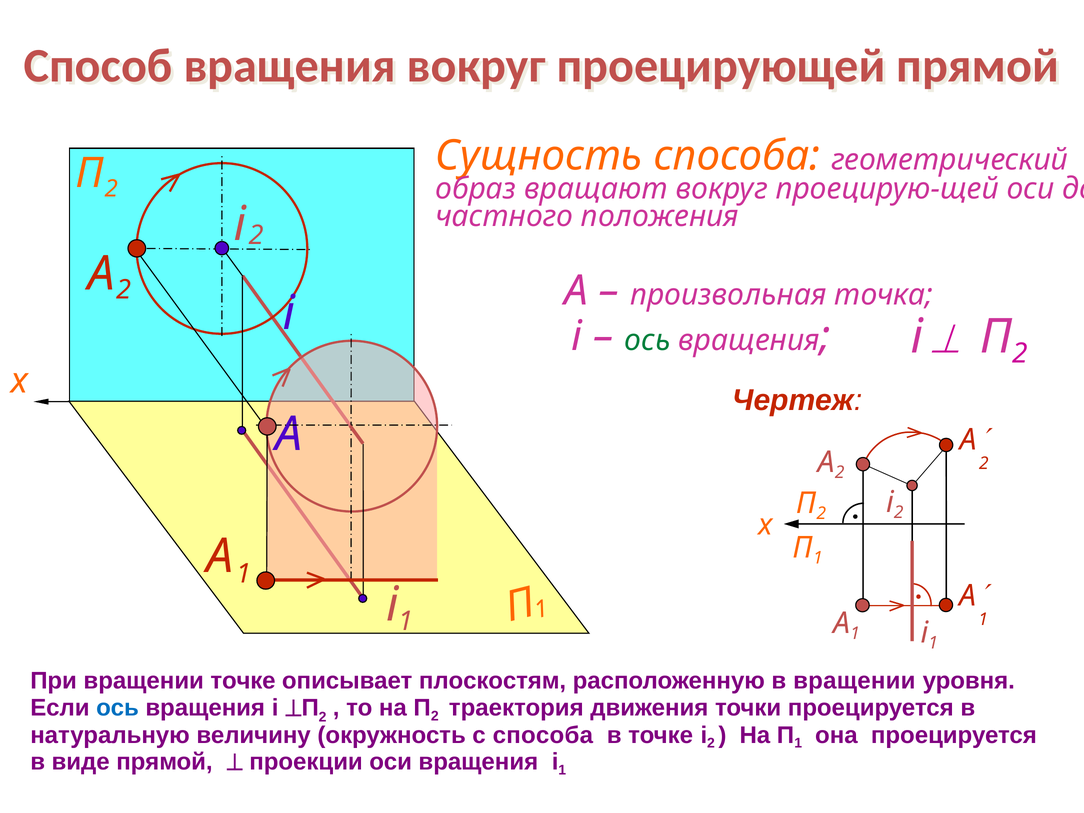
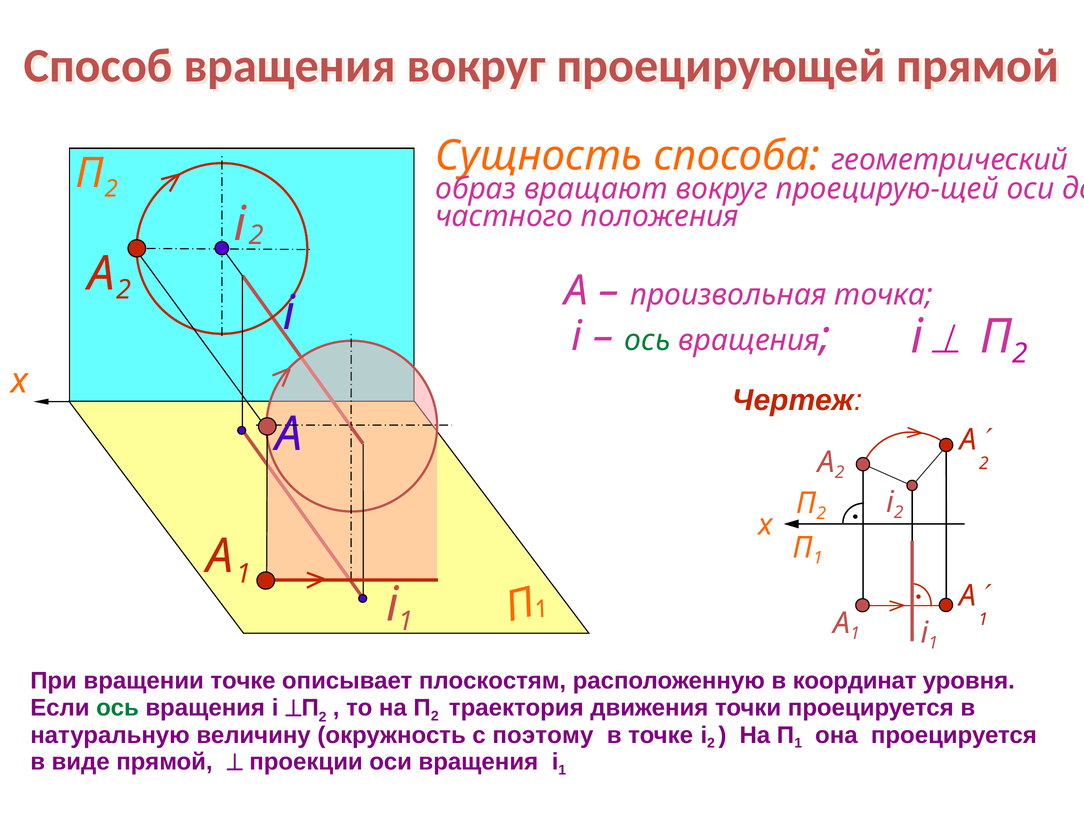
в вращении: вращении -> координат
ось at (117, 708) colour: blue -> green
с способа: способа -> поэтому
